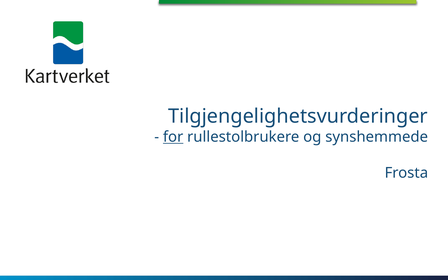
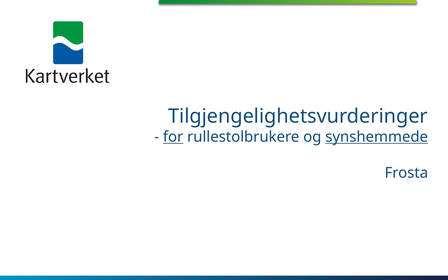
synshemmede underline: none -> present
